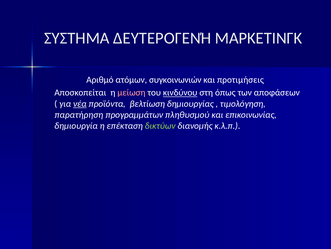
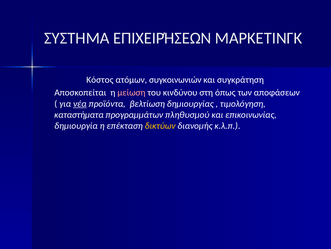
ΔΕΥΤΕΡΟΓΕΝΉ: ΔΕΥΤΕΡΟΓΕΝΉ -> ΕΠΙΧΕΙΡΉΣΕΩΝ
Αριθμό: Αριθμό -> Κόστος
προτιμήσεις: προτιμήσεις -> συγκράτηση
κινδύνου underline: present -> none
παρατήρηση: παρατήρηση -> καταστήματα
δικτύων colour: light green -> yellow
